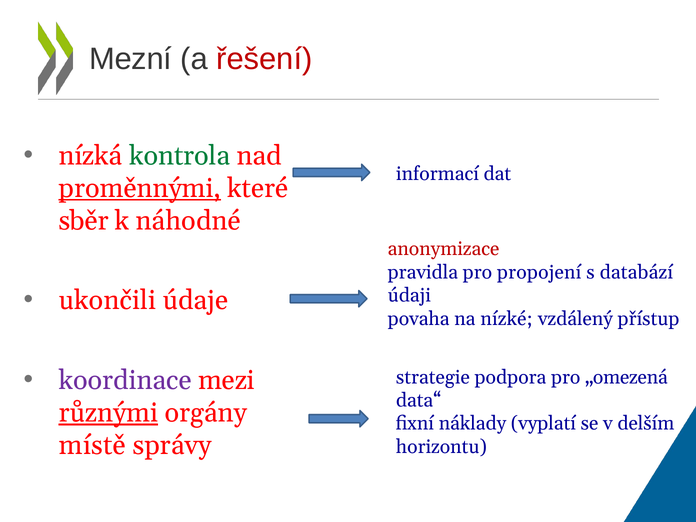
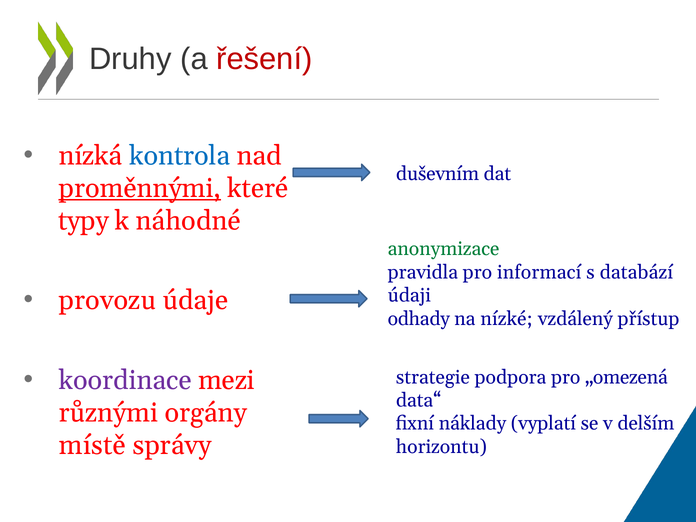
Mezní: Mezní -> Druhy
kontrola colour: green -> blue
informací: informací -> duševním
sběr: sběr -> typy
anonymizace colour: red -> green
propojení: propojení -> informací
ukončili: ukončili -> provozu
povaha: povaha -> odhady
různými underline: present -> none
